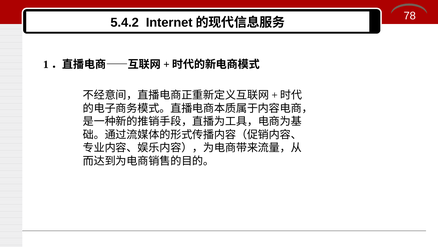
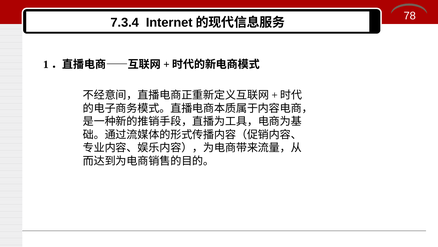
5.4.2: 5.4.2 -> 7.3.4
